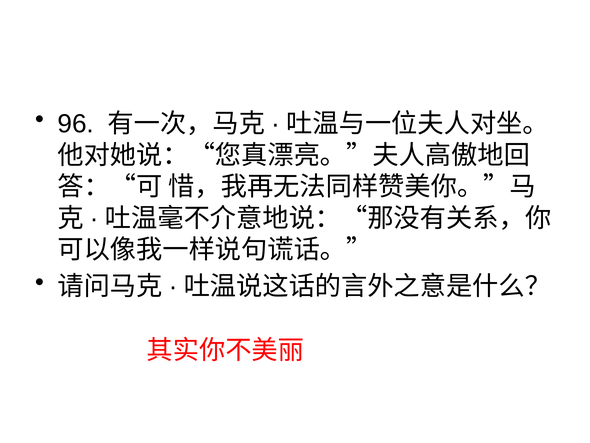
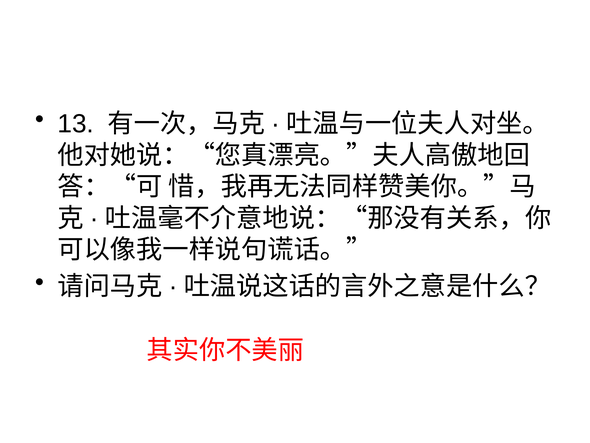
96: 96 -> 13
